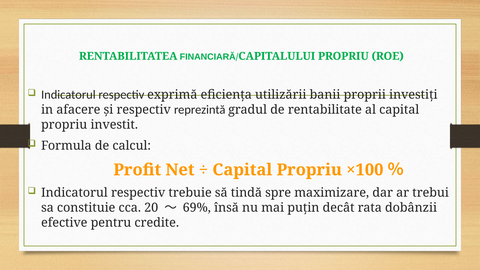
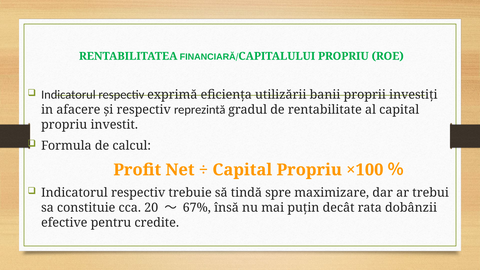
69%: 69% -> 67%
